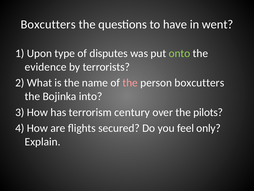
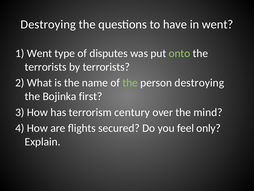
Boxcutters at (48, 24): Boxcutters -> Destroying
1 Upon: Upon -> Went
evidence at (46, 67): evidence -> terrorists
the at (130, 83) colour: pink -> light green
person boxcutters: boxcutters -> destroying
into: into -> first
pilots: pilots -> mind
